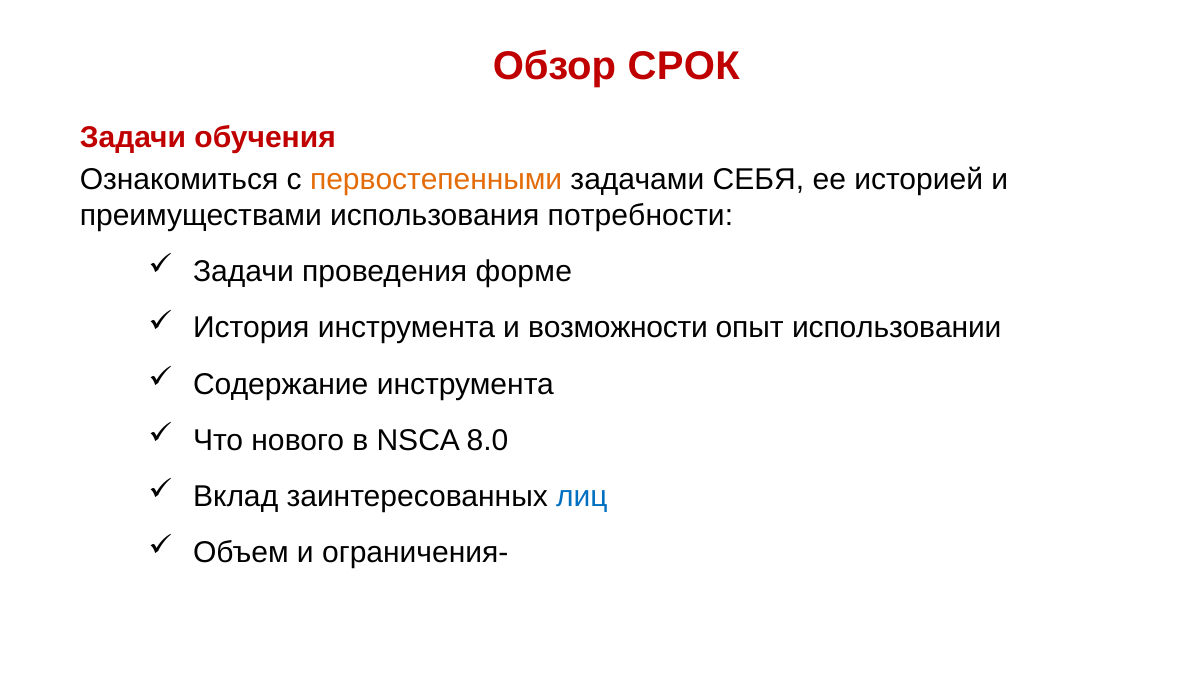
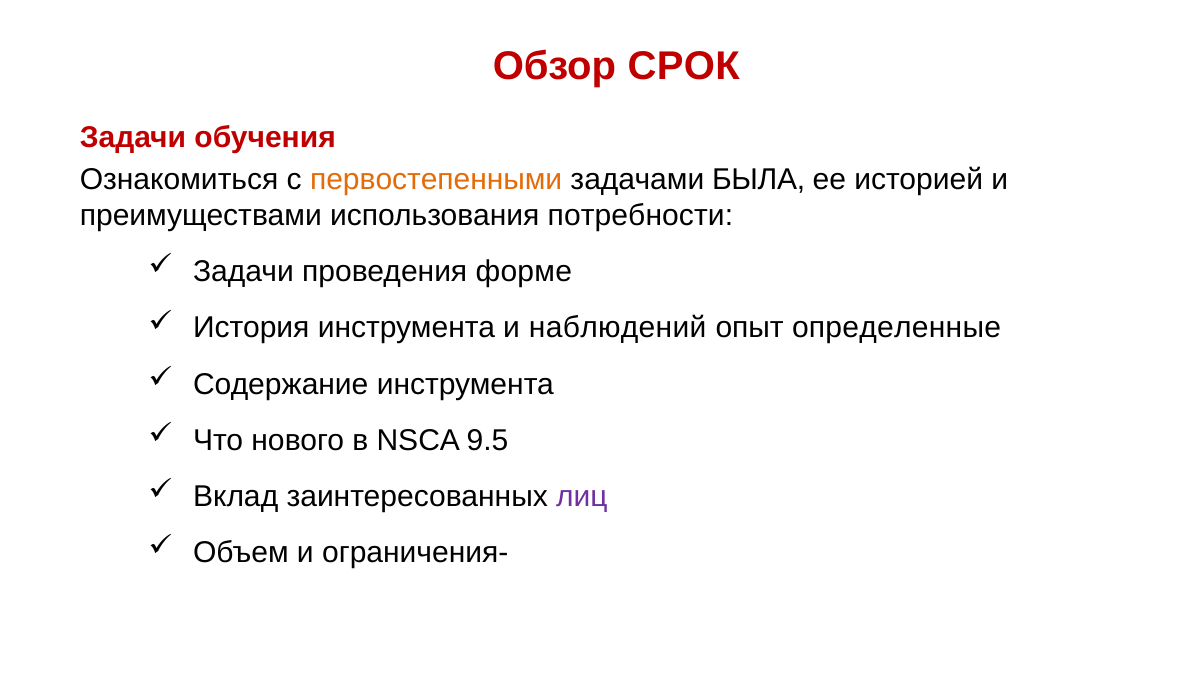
СЕБЯ: СЕБЯ -> БЫЛА
возможности: возможности -> наблюдений
использовании: использовании -> определенные
8.0: 8.0 -> 9.5
лиц colour: blue -> purple
